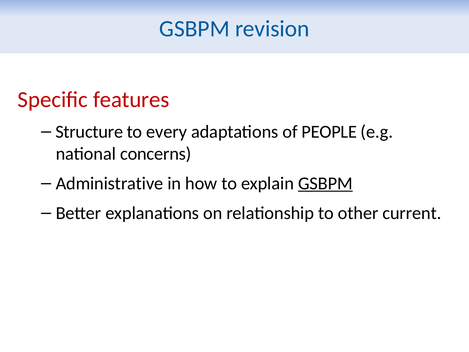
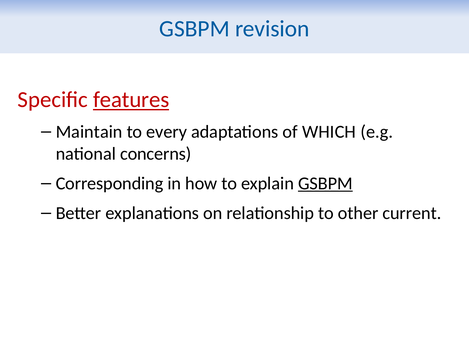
features underline: none -> present
Structure: Structure -> Maintain
PEOPLE: PEOPLE -> WHICH
Administrative: Administrative -> Corresponding
